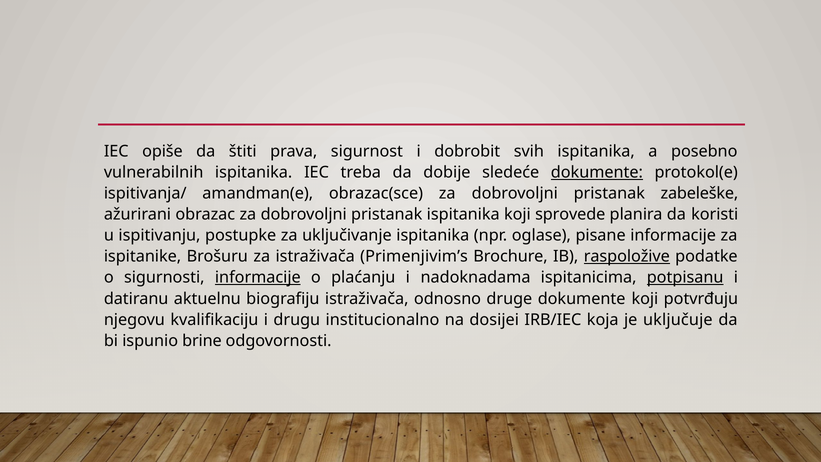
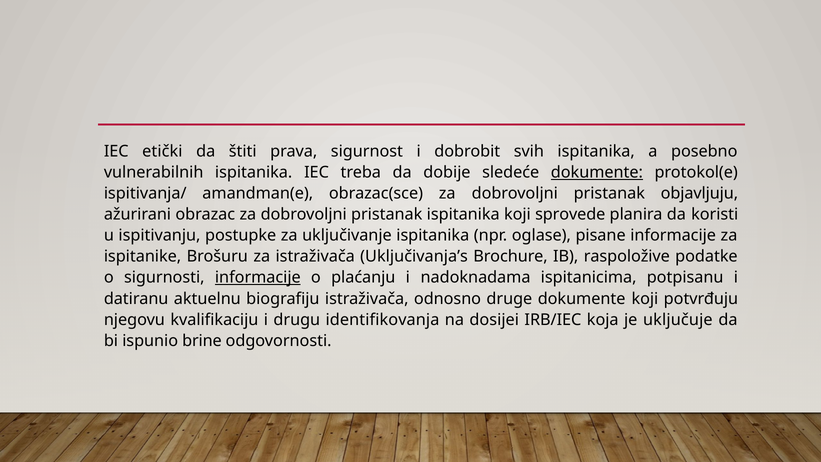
opiše: opiše -> etički
zabeleške: zabeleške -> objavljuju
Primenjivim’s: Primenjivim’s -> Uključivanja’s
raspoložive underline: present -> none
potpisanu underline: present -> none
institucionalno: institucionalno -> identifikovanja
